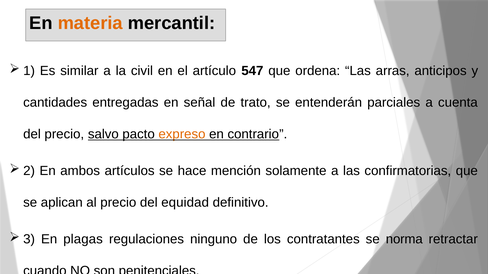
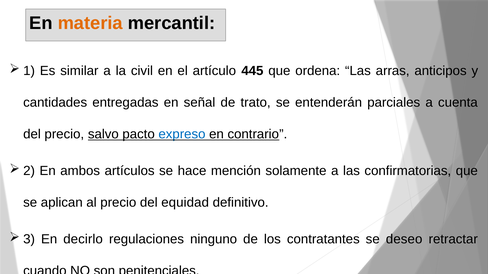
547: 547 -> 445
expreso colour: orange -> blue
plagas: plagas -> decirlo
norma: norma -> deseo
